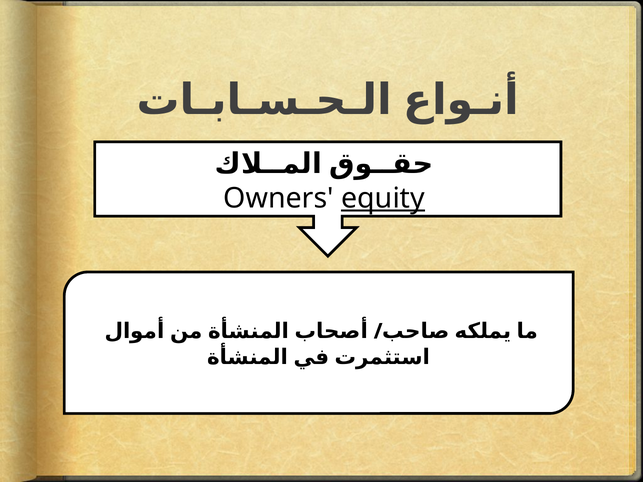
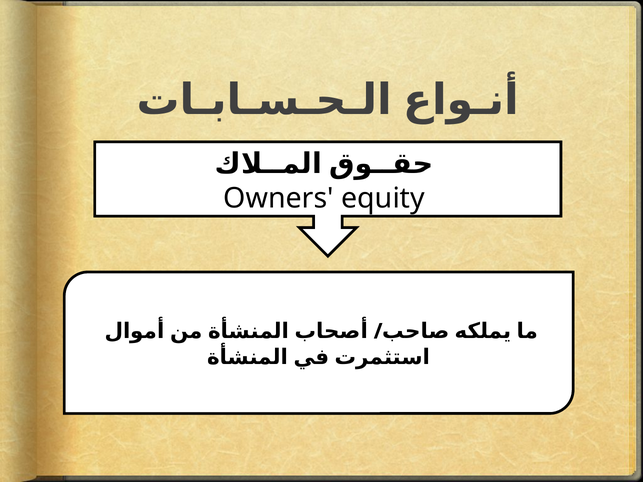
equity underline: present -> none
